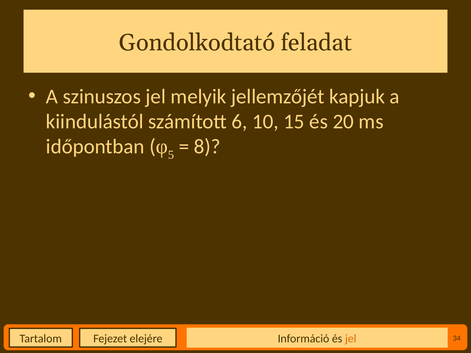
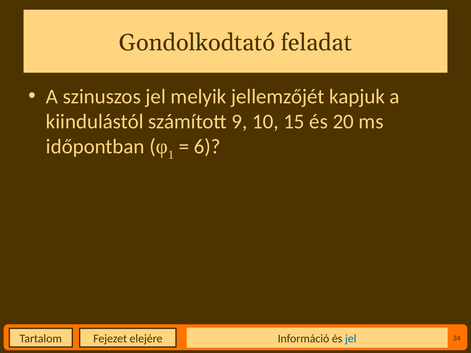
6: 6 -> 9
5: 5 -> 1
8: 8 -> 6
jel at (351, 339) colour: orange -> blue
